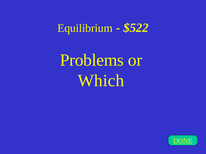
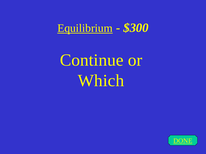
Equilibrium underline: none -> present
$522: $522 -> $300
Problems: Problems -> Continue
